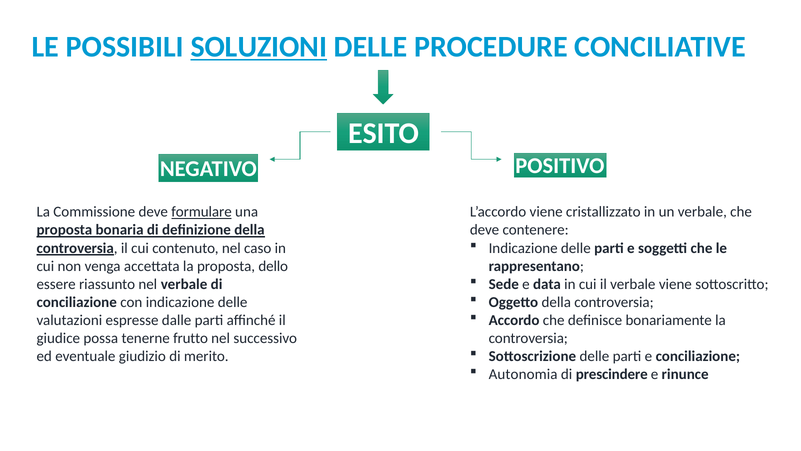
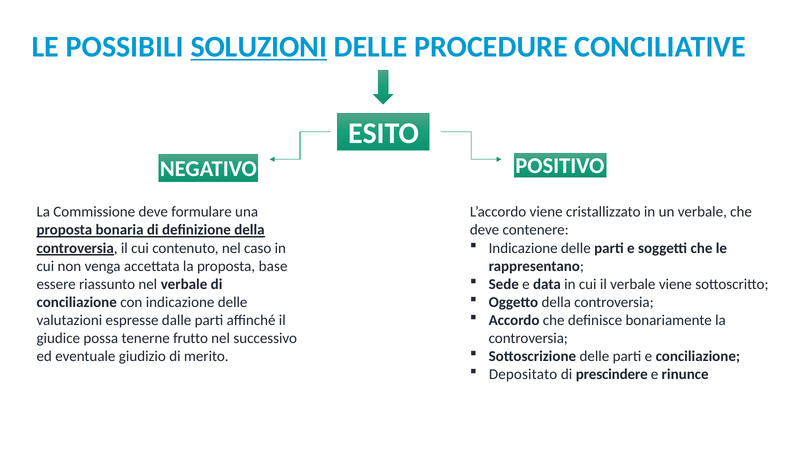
formulare underline: present -> none
dello: dello -> base
Autonomia: Autonomia -> Depositato
